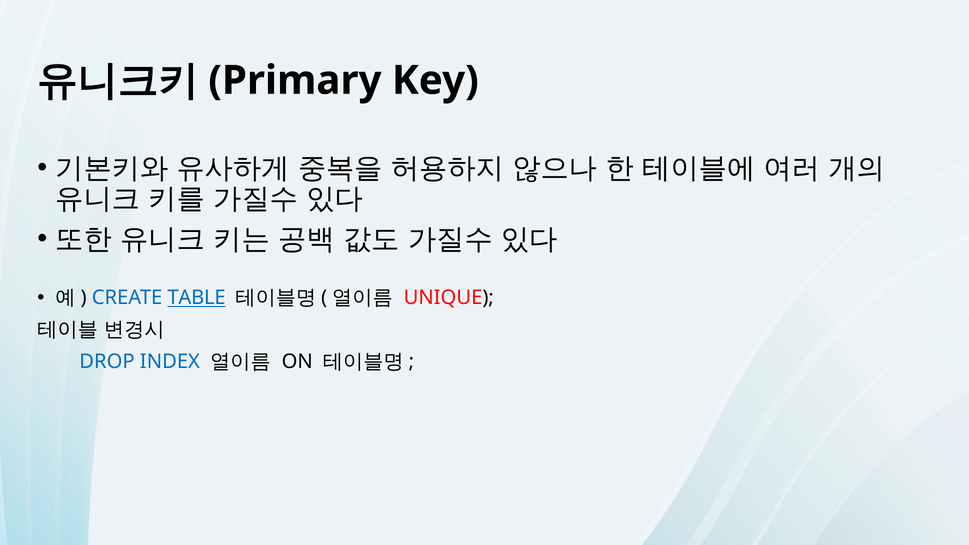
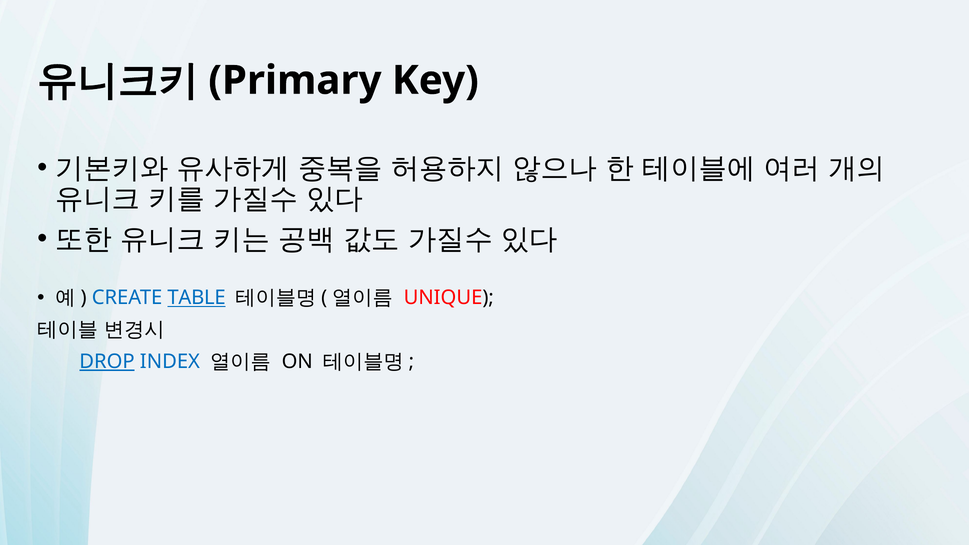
DROP underline: none -> present
